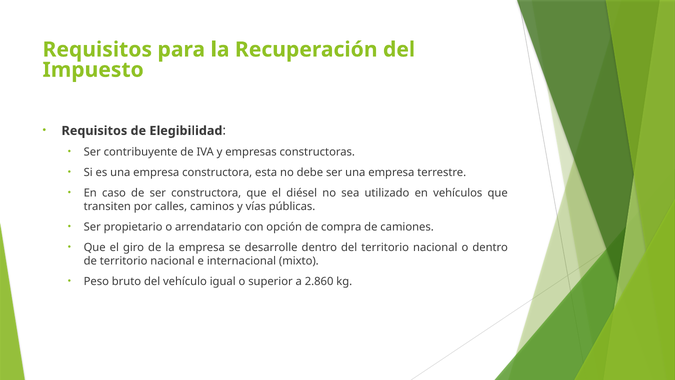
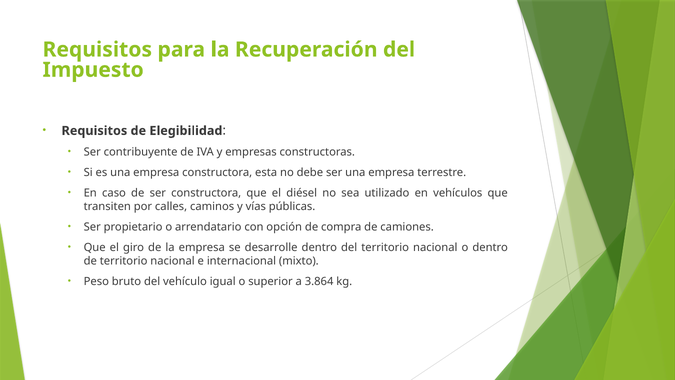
2.860: 2.860 -> 3.864
